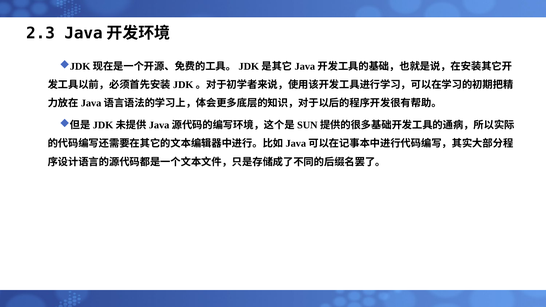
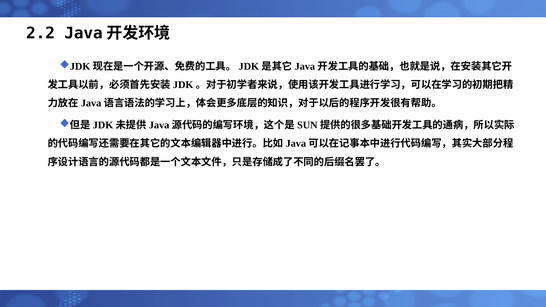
2.3: 2.3 -> 2.2
